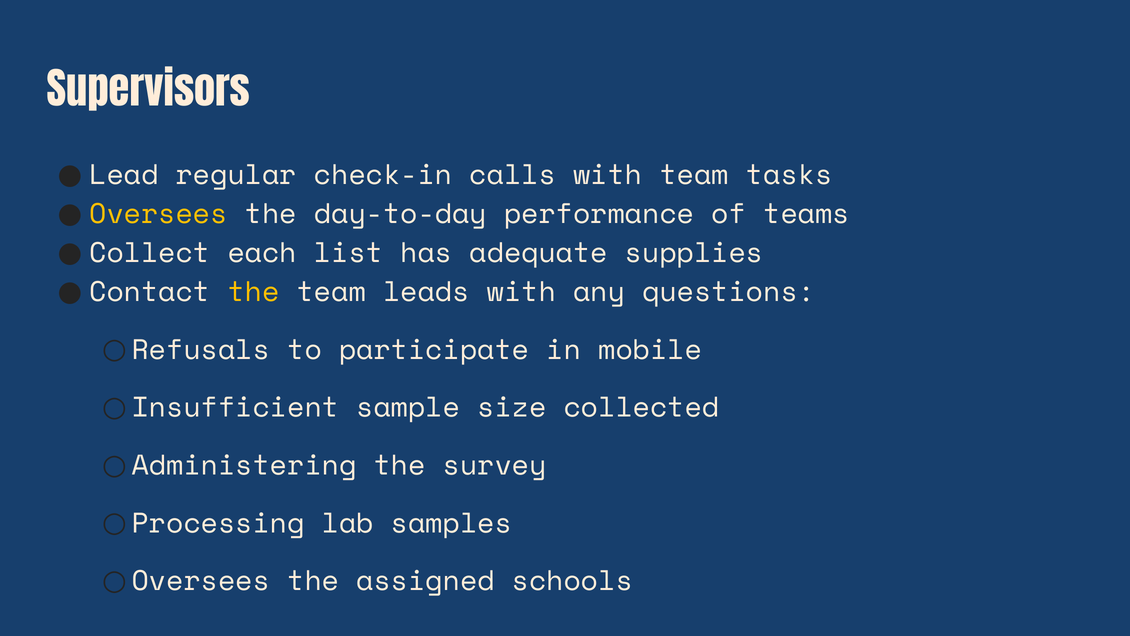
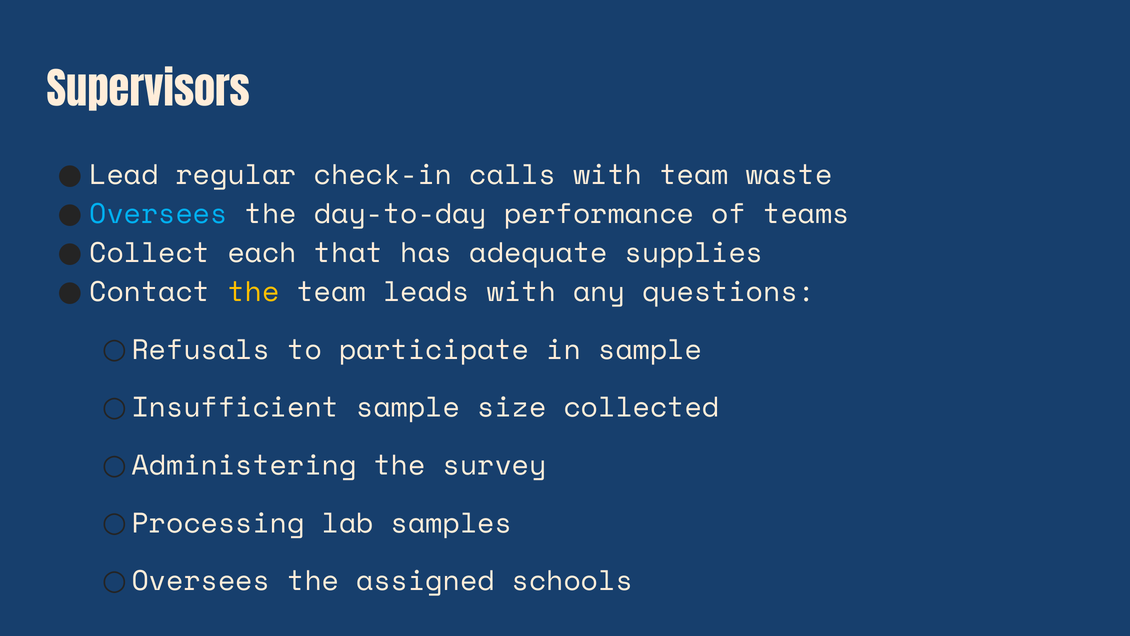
tasks: tasks -> waste
Oversees at (158, 214) colour: yellow -> light blue
list: list -> that
in mobile: mobile -> sample
